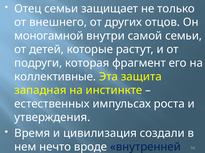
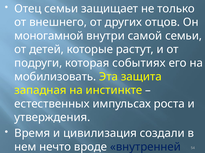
фрагмент: фрагмент -> событиях
коллективные: коллективные -> мобилизовать
